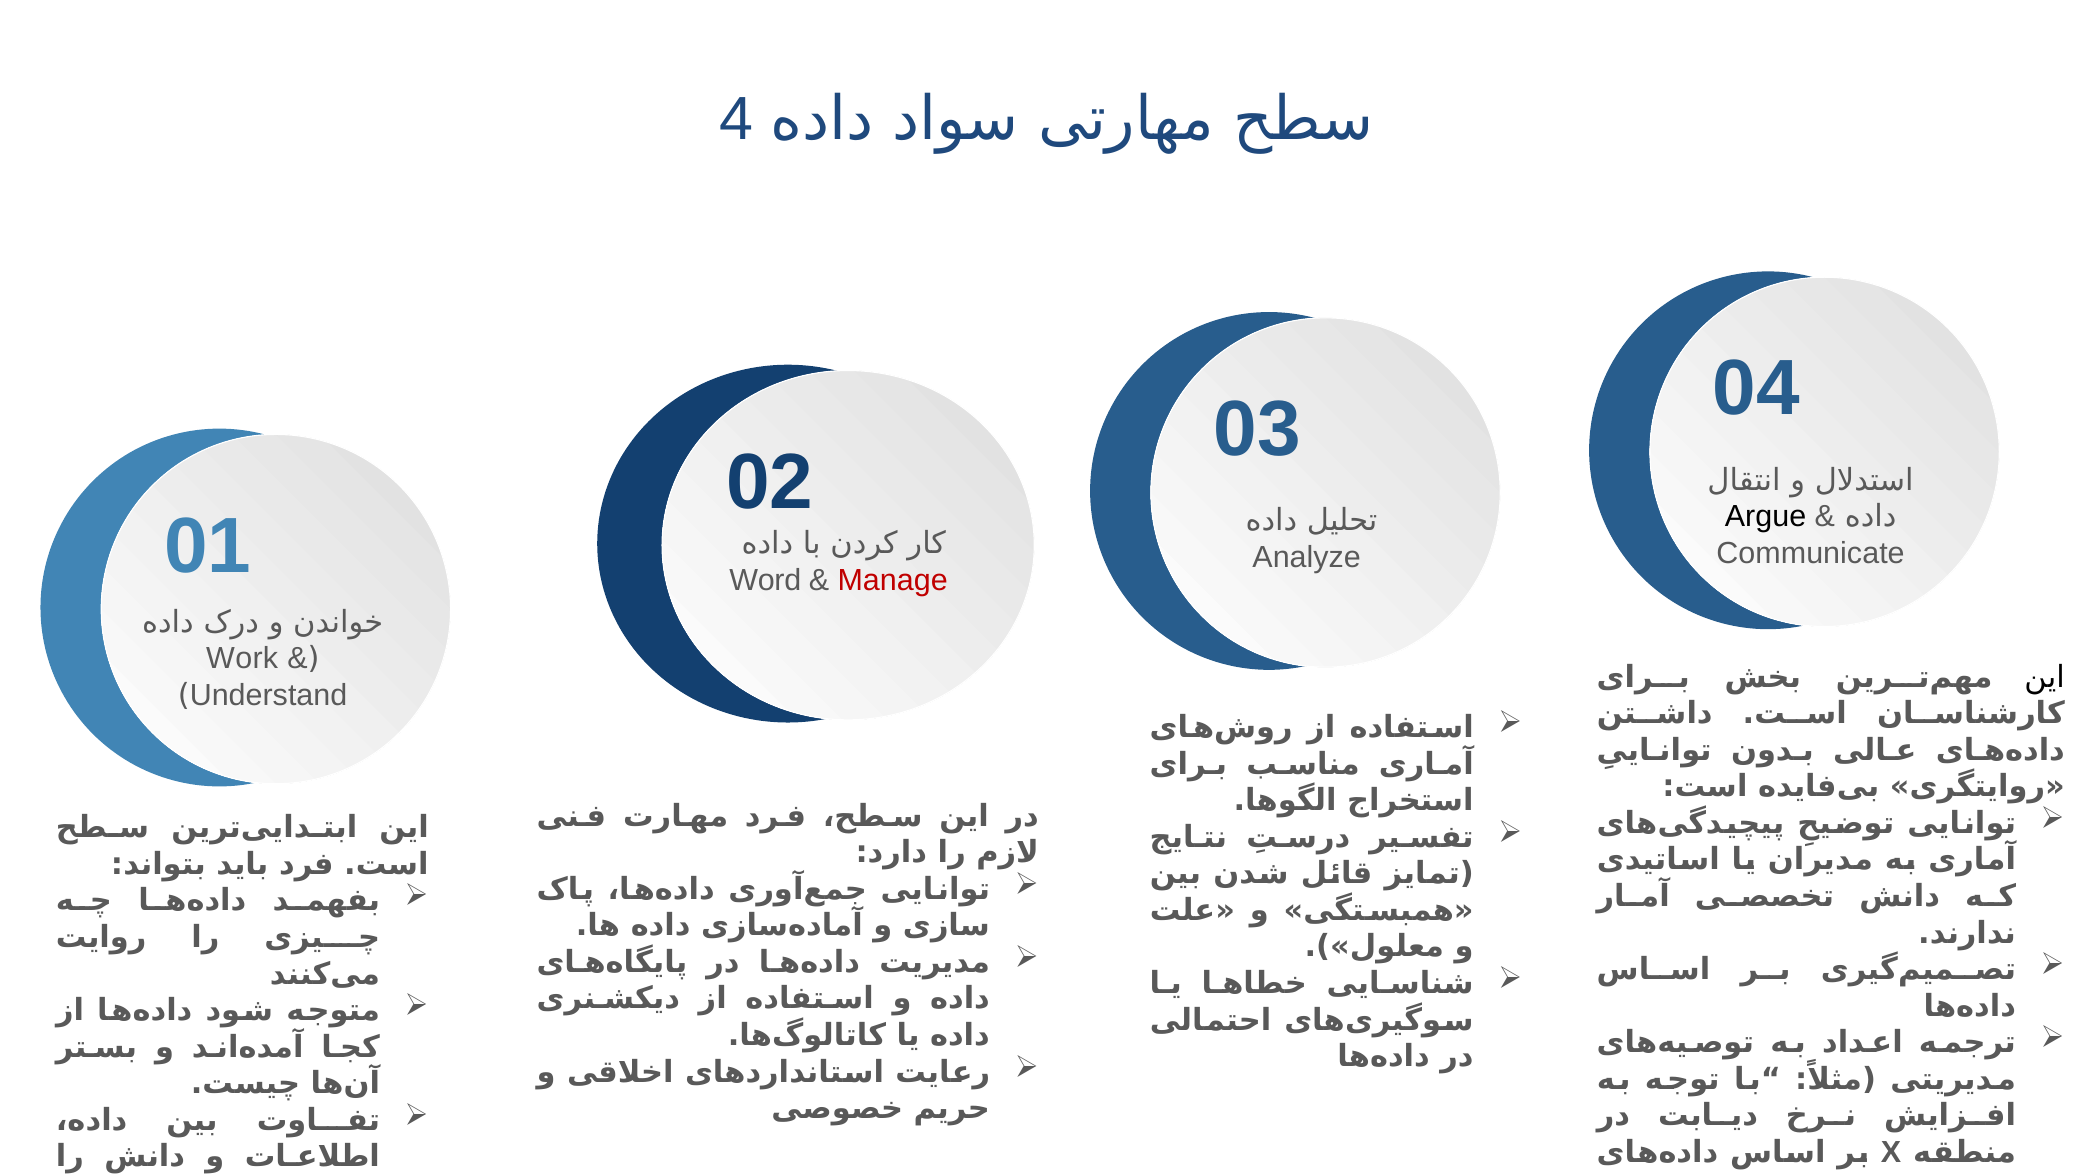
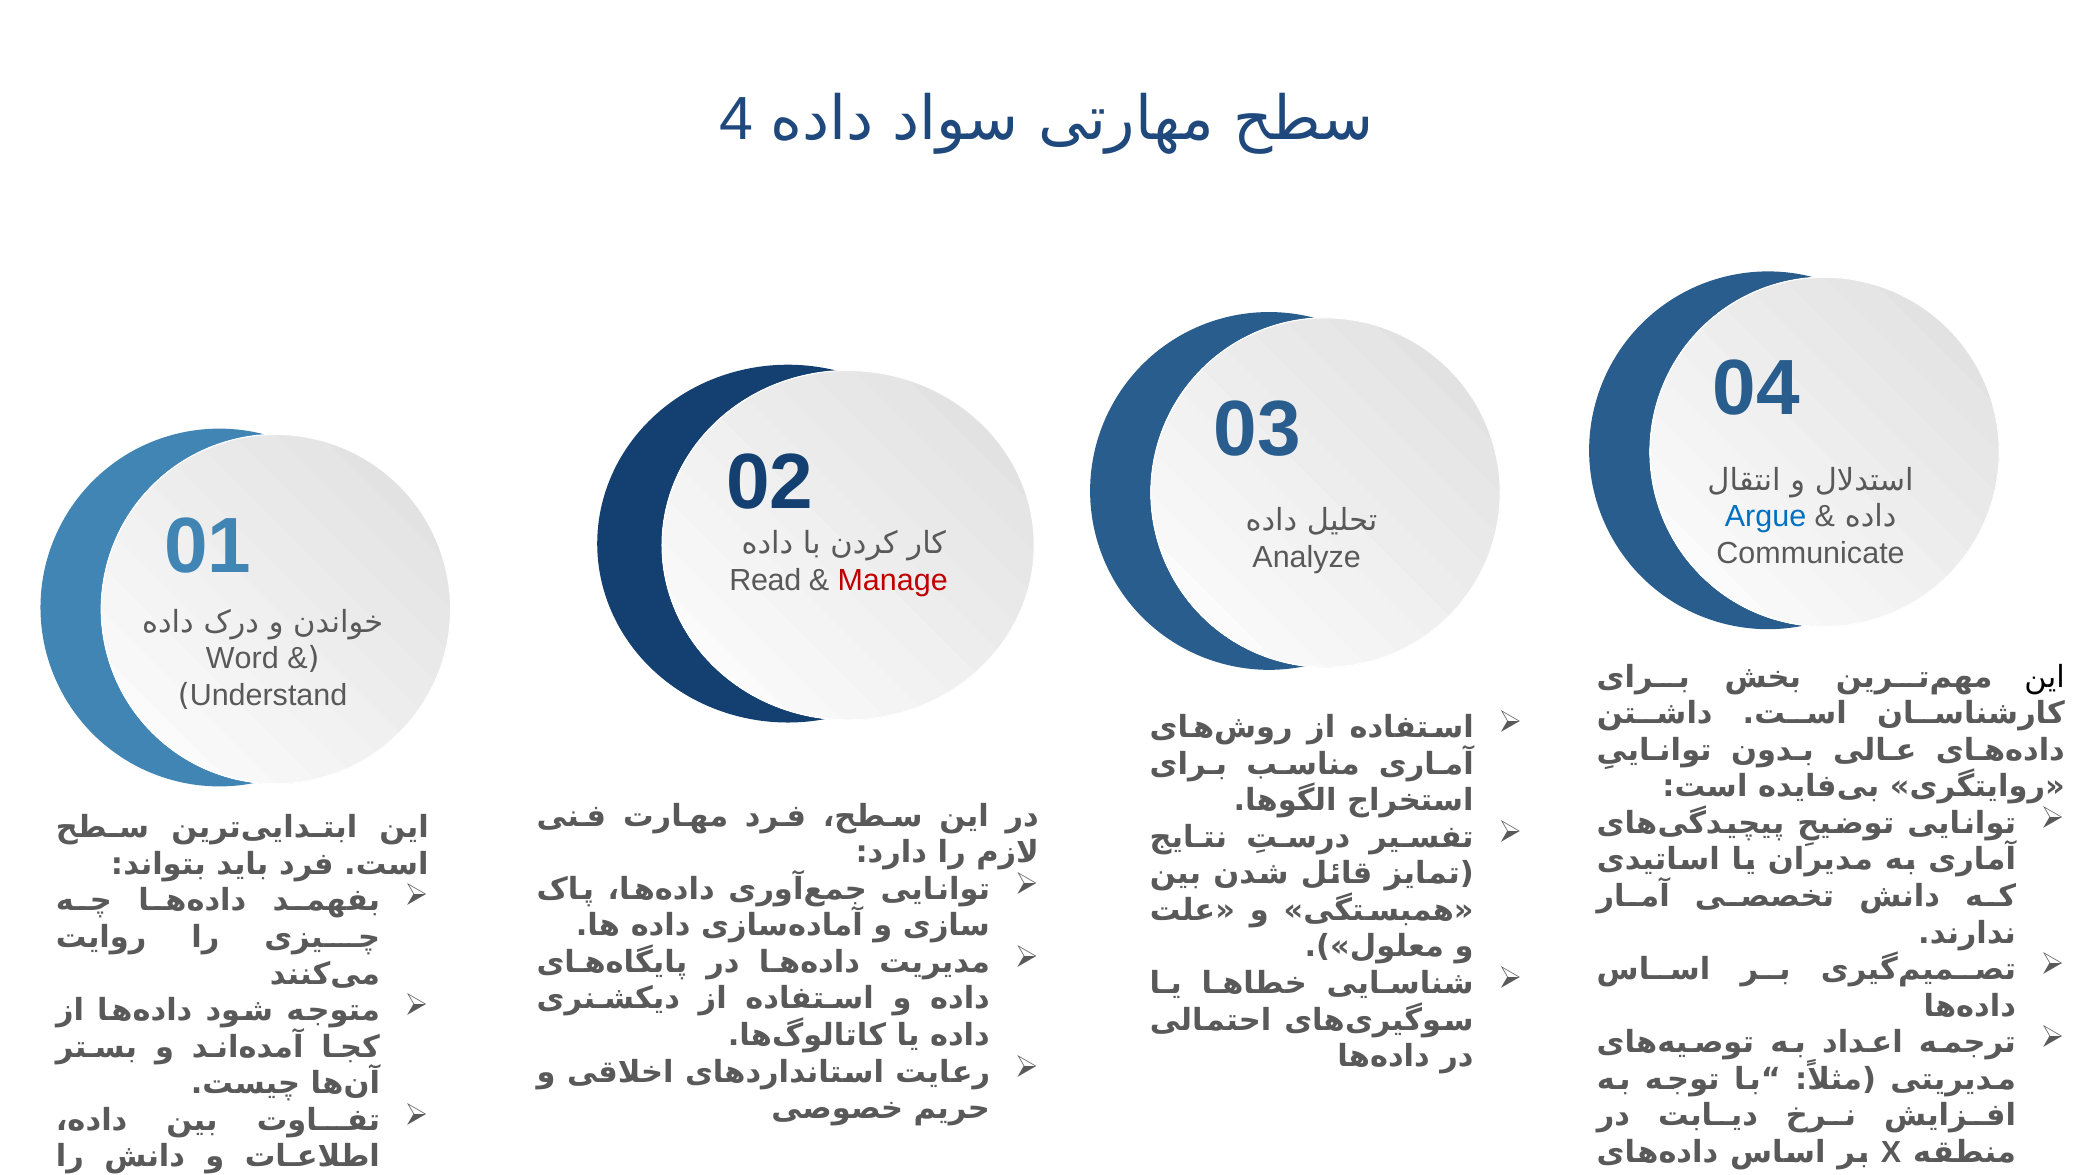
Argue colour: black -> blue
Word: Word -> Read
Work: Work -> Word
